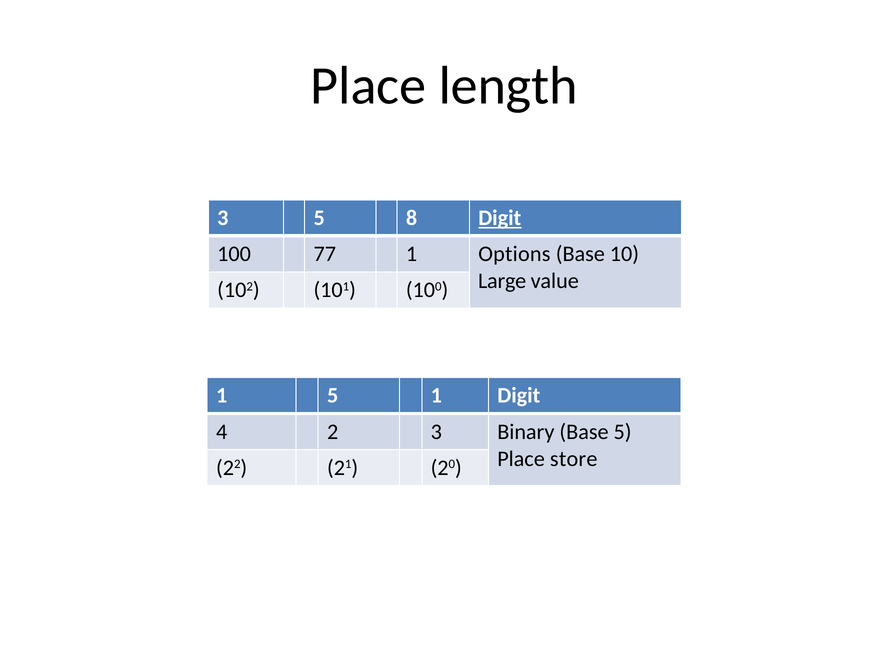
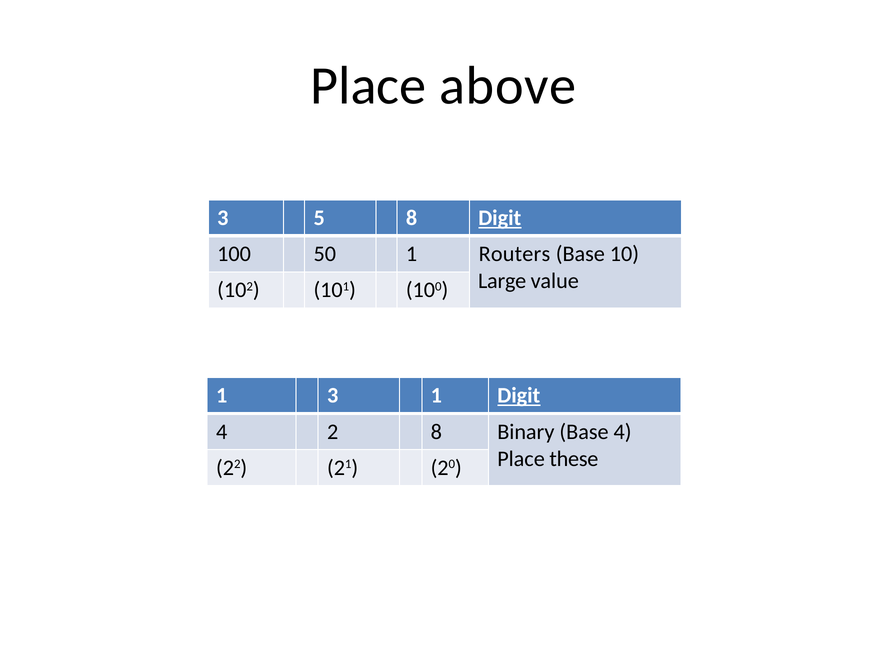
length: length -> above
77: 77 -> 50
Options: Options -> Routers
1 5: 5 -> 3
Digit at (519, 396) underline: none -> present
2 3: 3 -> 8
Base 5: 5 -> 4
store: store -> these
